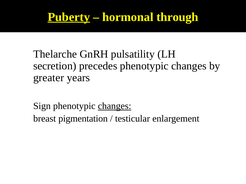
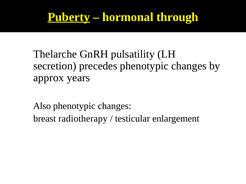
greater: greater -> approx
Sign: Sign -> Also
changes at (115, 106) underline: present -> none
pigmentation: pigmentation -> radiotherapy
